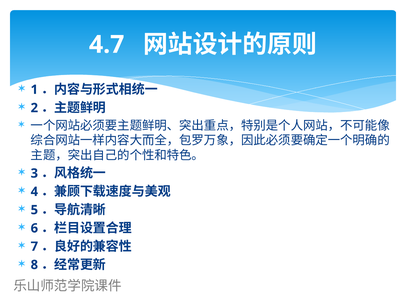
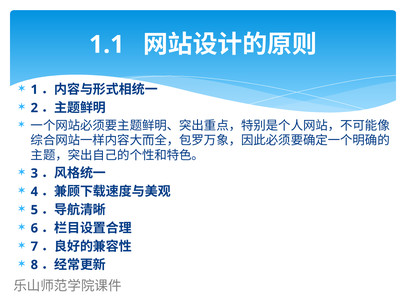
4.7: 4.7 -> 1.1
